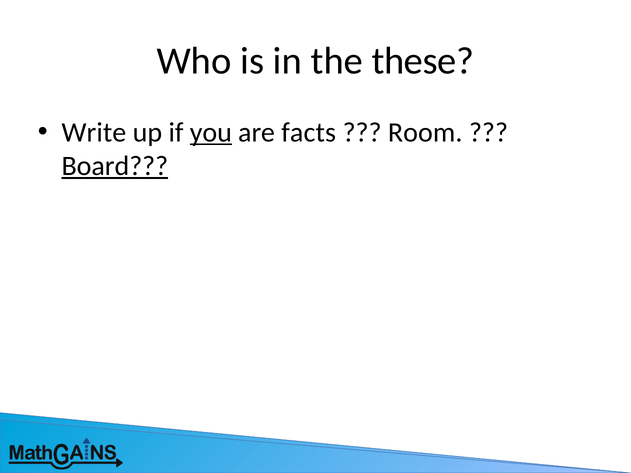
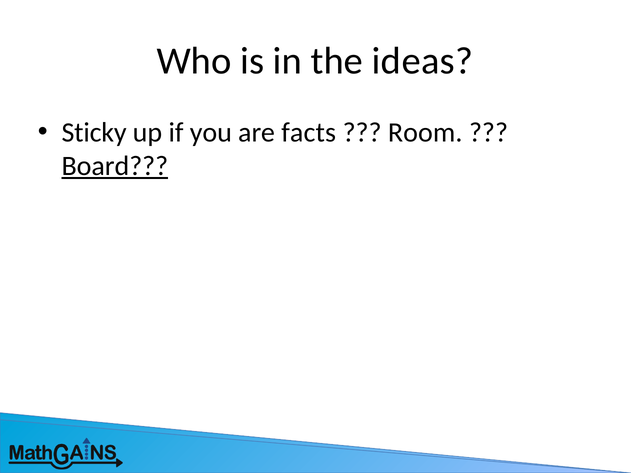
these: these -> ideas
Write: Write -> Sticky
you underline: present -> none
